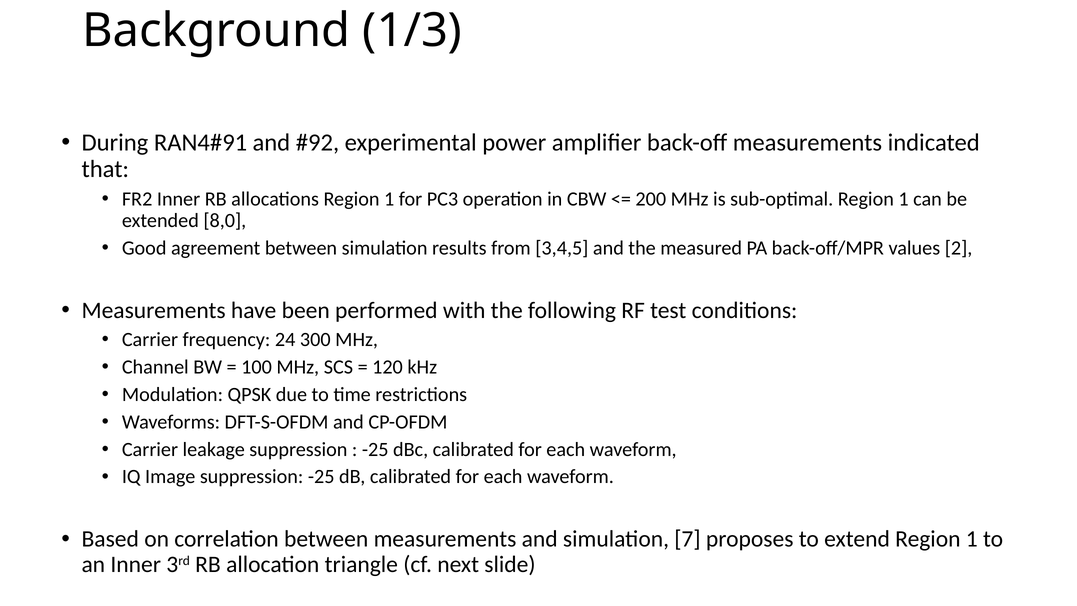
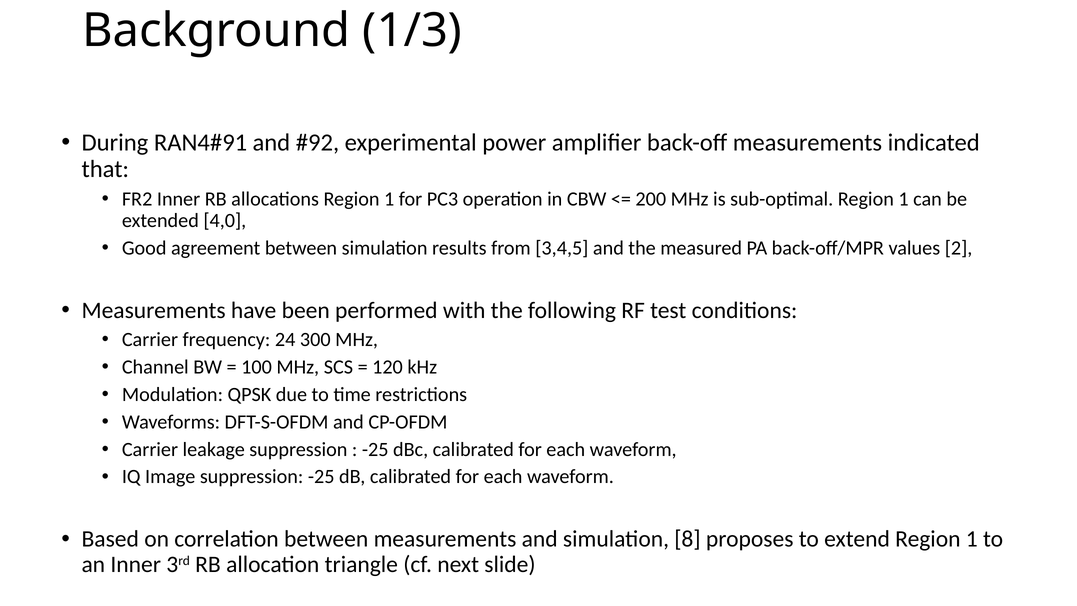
8,0: 8,0 -> 4,0
7: 7 -> 8
